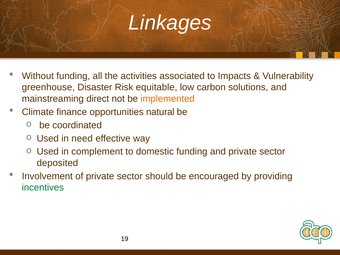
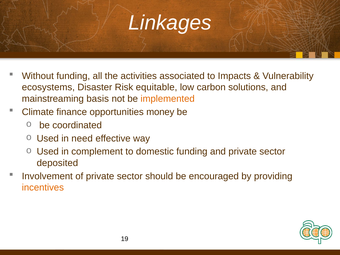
greenhouse: greenhouse -> ecosystems
direct: direct -> basis
natural: natural -> money
incentives colour: green -> orange
